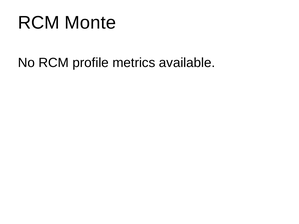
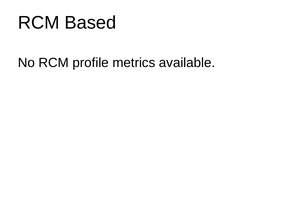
Monte: Monte -> Based
